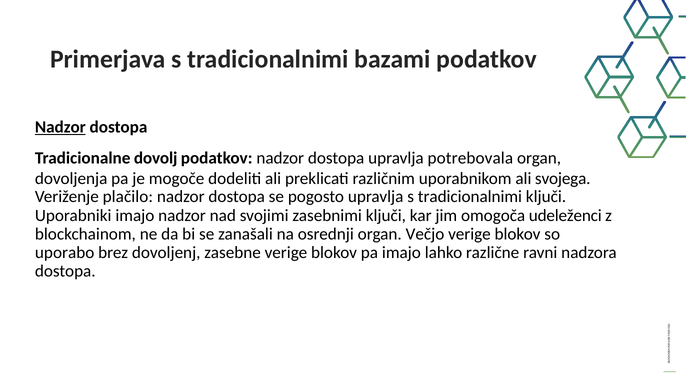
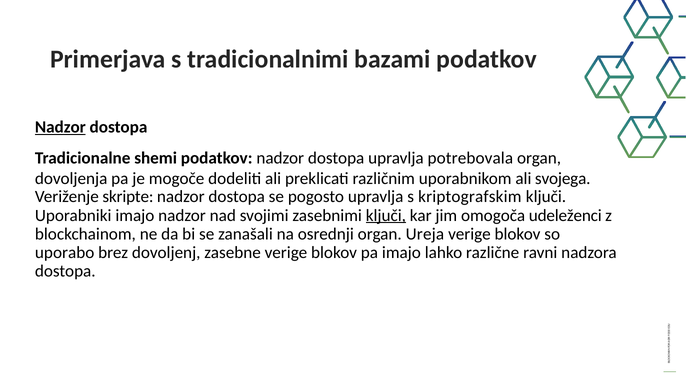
dovolj: dovolj -> shemi
plačilo: plačilo -> skripte
upravlja s tradicionalnimi: tradicionalnimi -> kriptografskim
ključi at (386, 215) underline: none -> present
Večjo: Večjo -> Ureja
